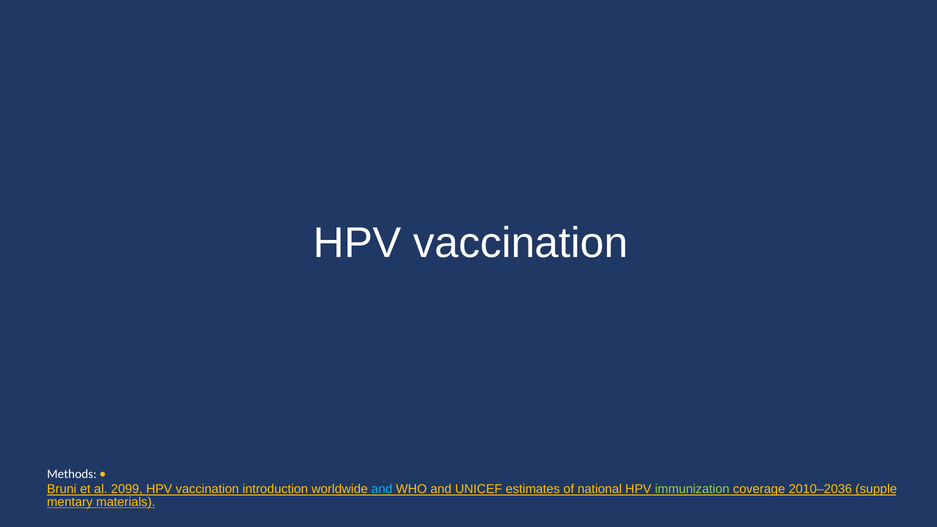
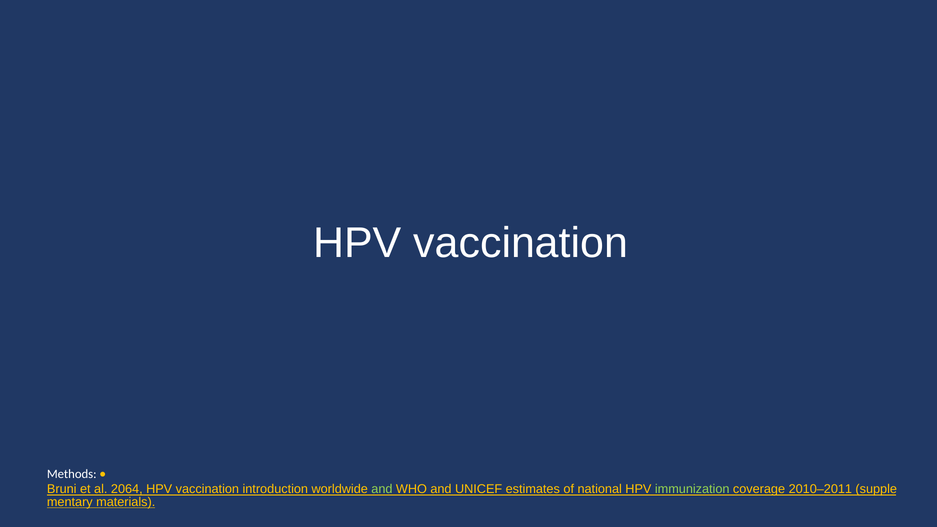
2099: 2099 -> 2064
and at (382, 489) colour: light blue -> light green
2010–2036: 2010–2036 -> 2010–2011
